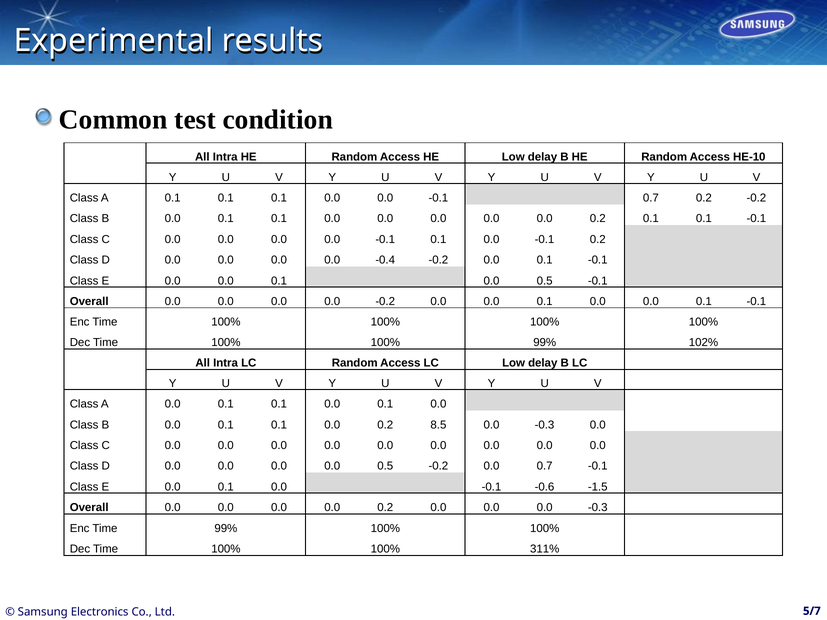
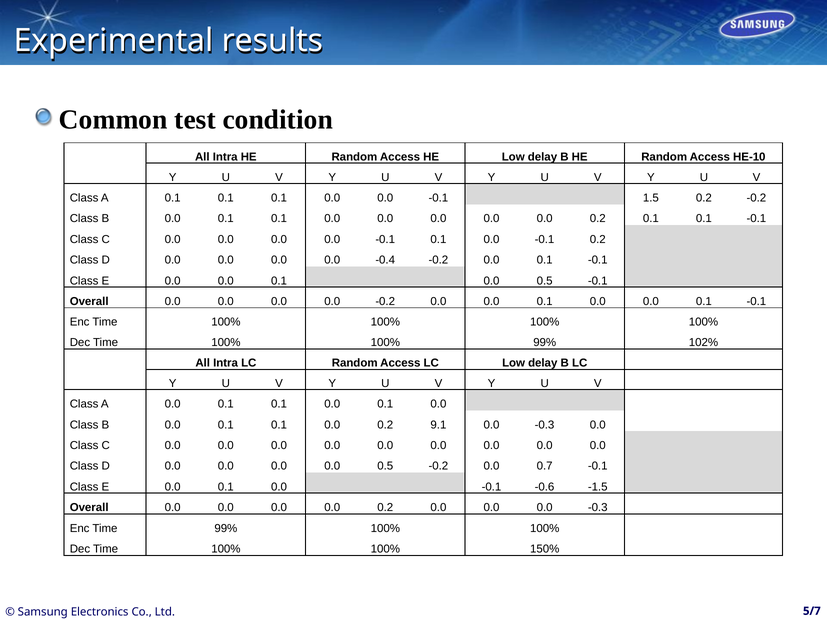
-0.1 0.7: 0.7 -> 1.5
8.5: 8.5 -> 9.1
311%: 311% -> 150%
